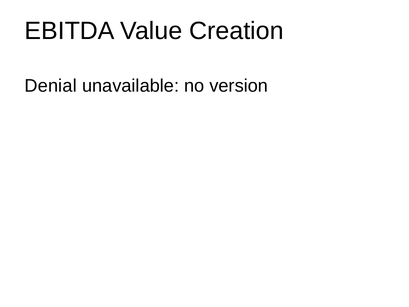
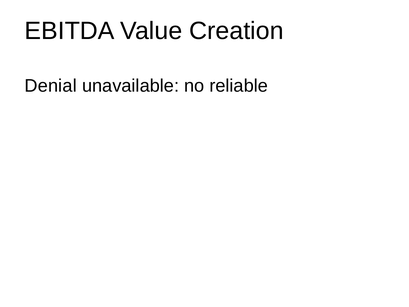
version: version -> reliable
